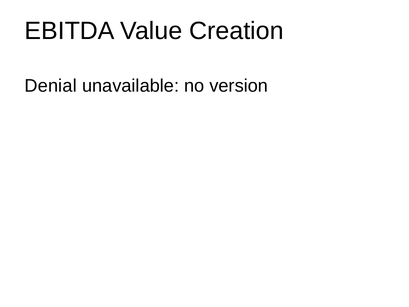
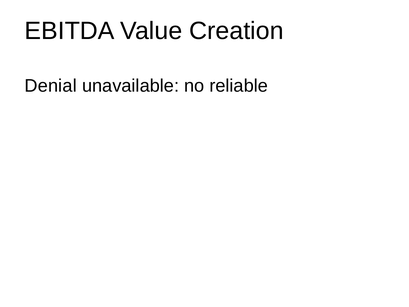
version: version -> reliable
